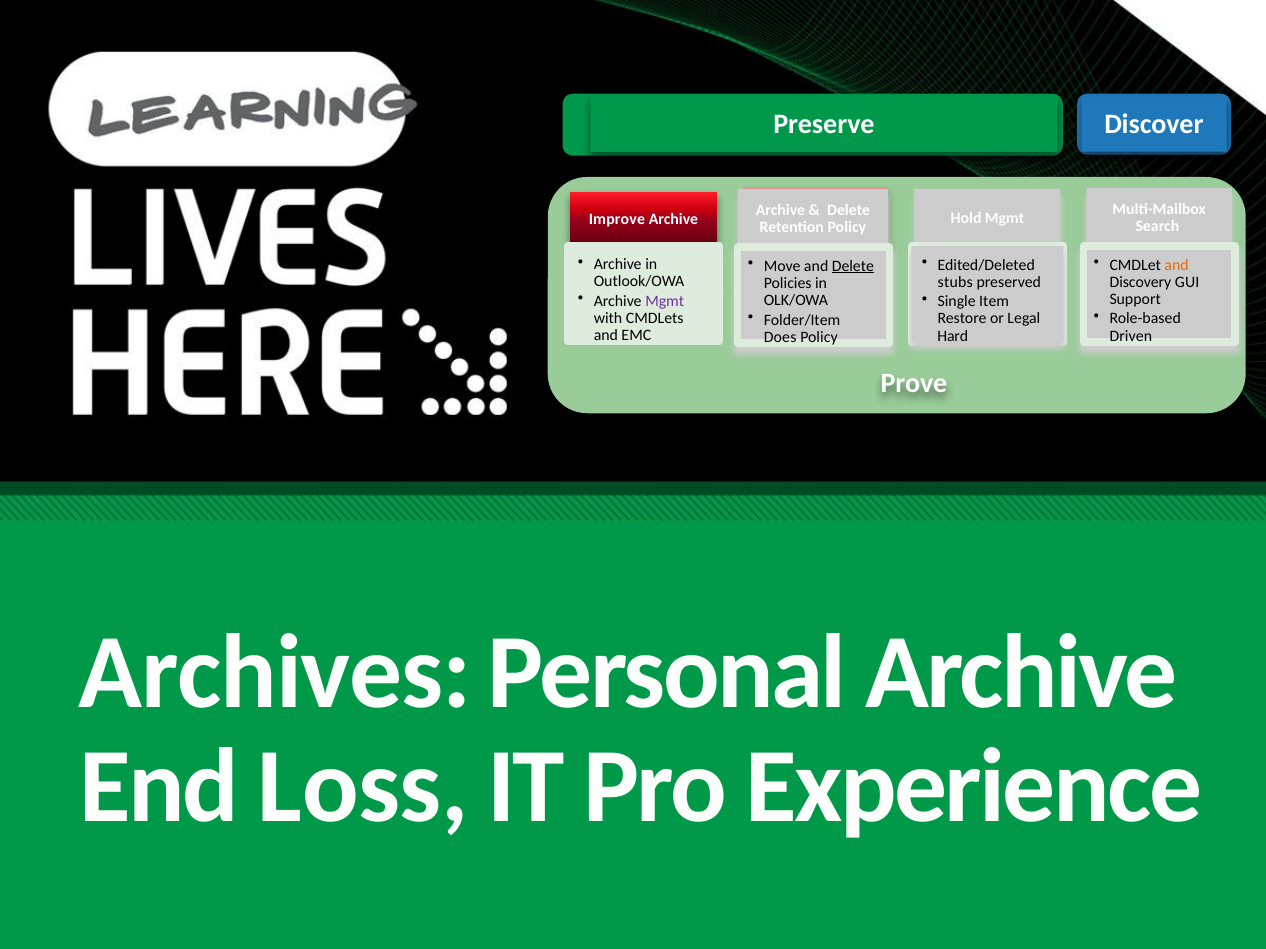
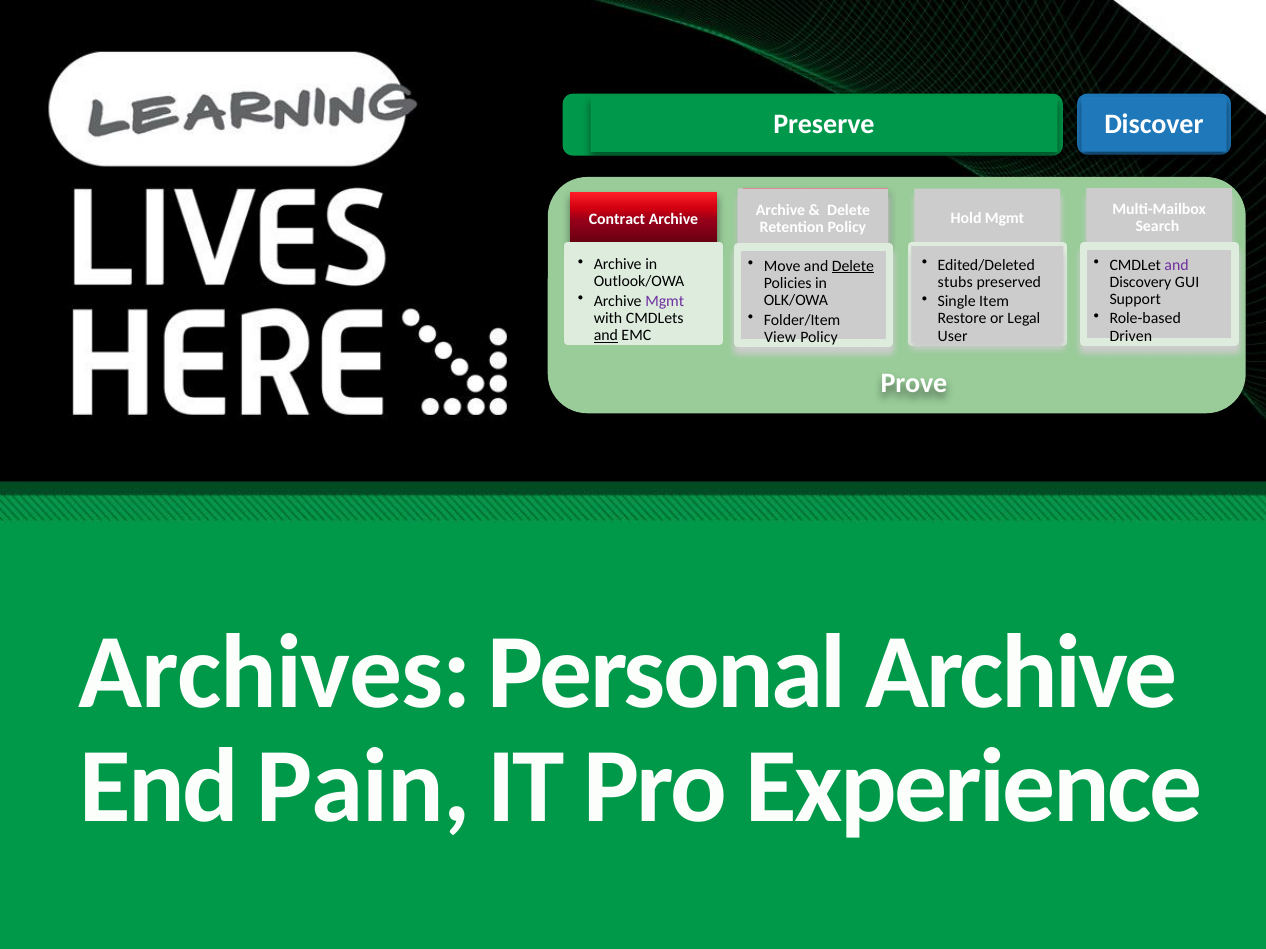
Improve: Improve -> Contract
and at (1177, 265) colour: orange -> purple
and at (606, 335) underline: none -> present
Hard: Hard -> User
Does: Does -> View
Loss: Loss -> Pain
